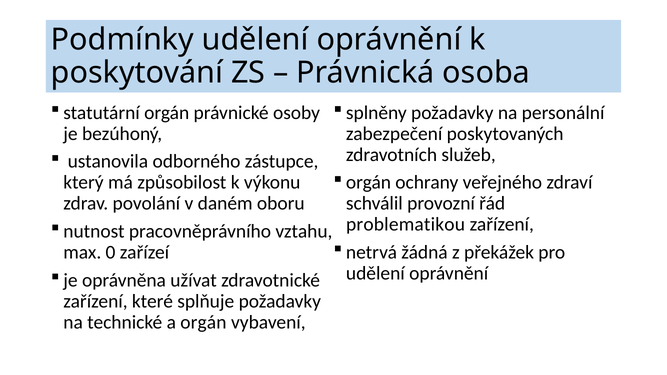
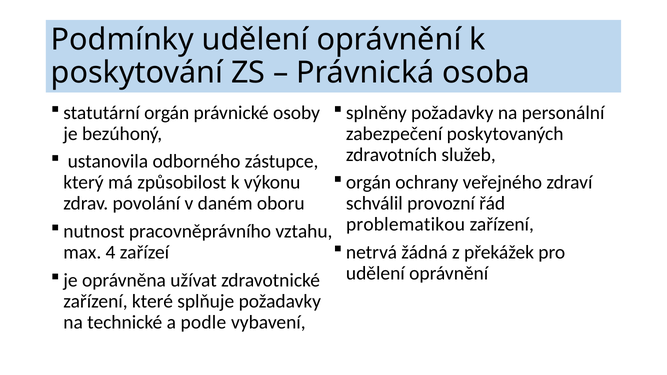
0: 0 -> 4
a orgán: orgán -> podle
